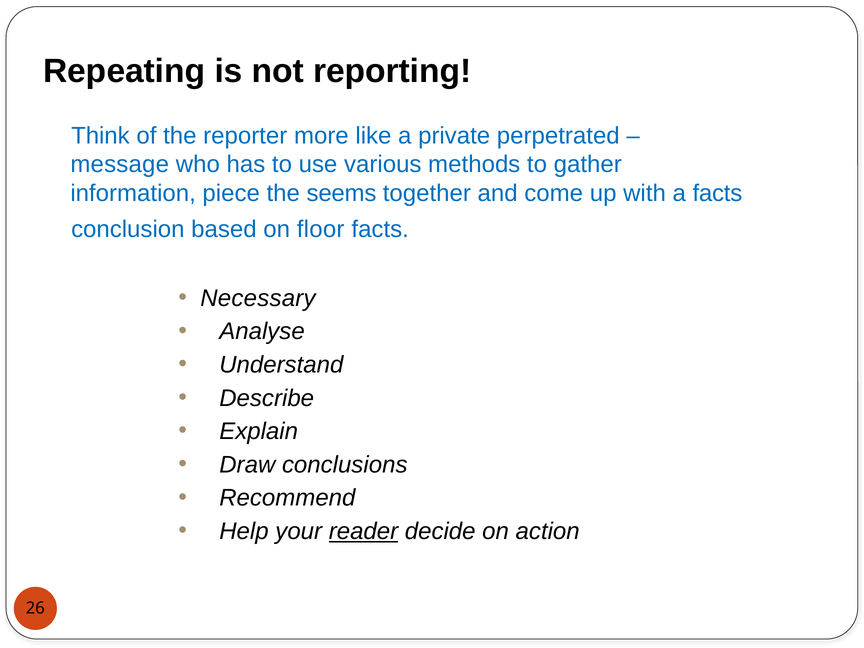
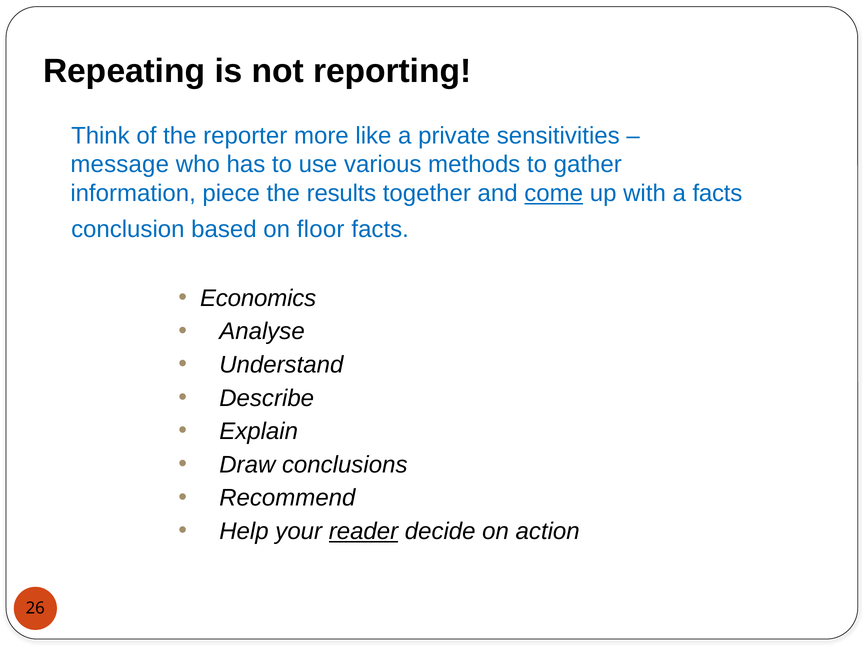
perpetrated: perpetrated -> sensitivities
seems: seems -> results
come underline: none -> present
Necessary: Necessary -> Economics
